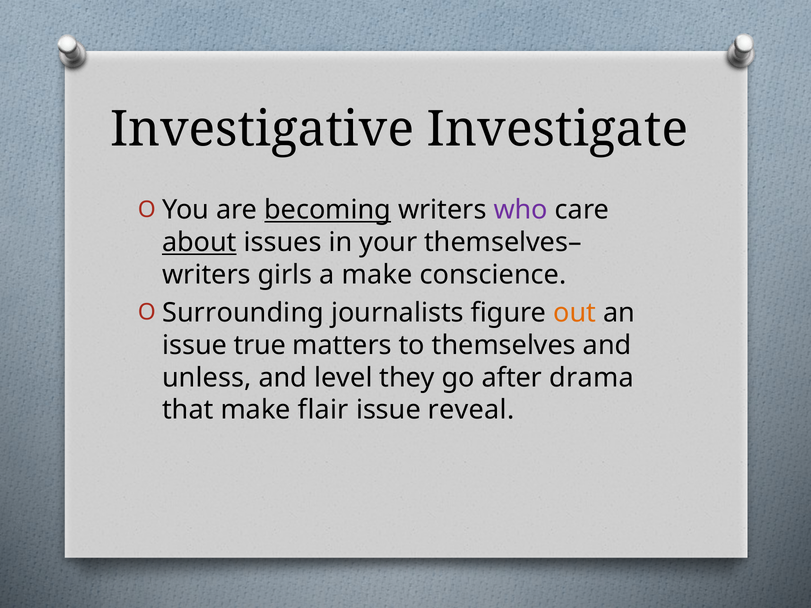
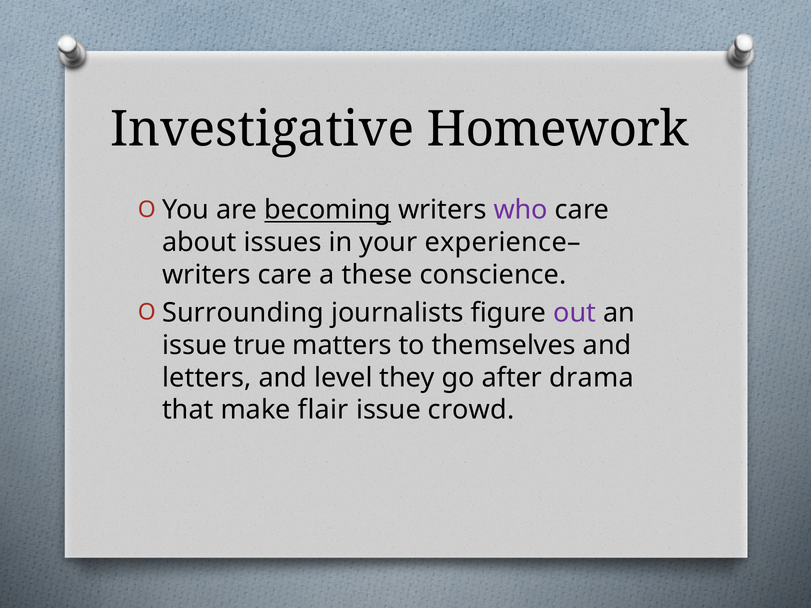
Investigate: Investigate -> Homework
about underline: present -> none
themselves–: themselves– -> experience–
writers girls: girls -> care
a make: make -> these
out colour: orange -> purple
unless: unless -> letters
reveal: reveal -> crowd
